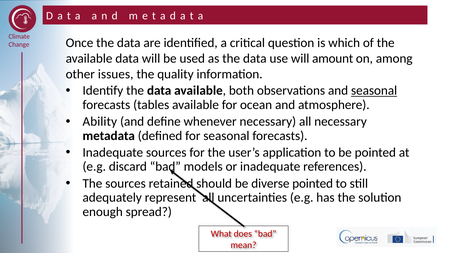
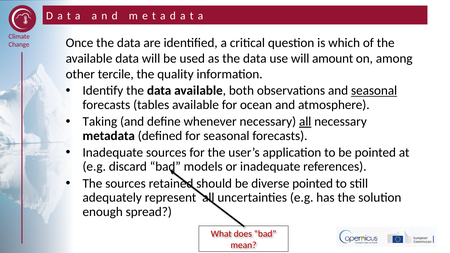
issues: issues -> tercile
Ability: Ability -> Taking
all at (305, 122) underline: none -> present
